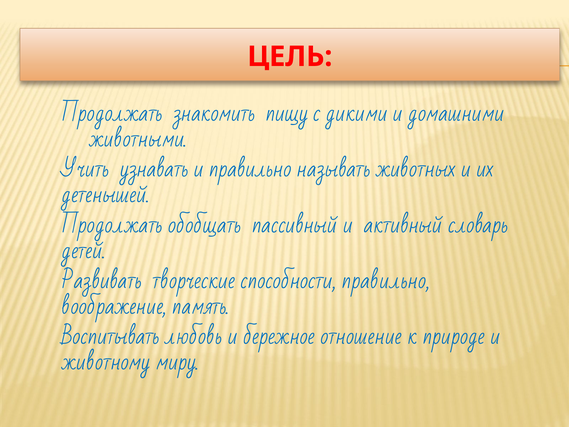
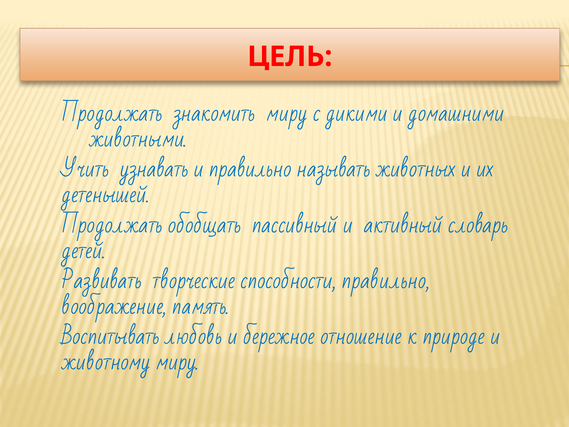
знакомить пищу: пищу -> миру
